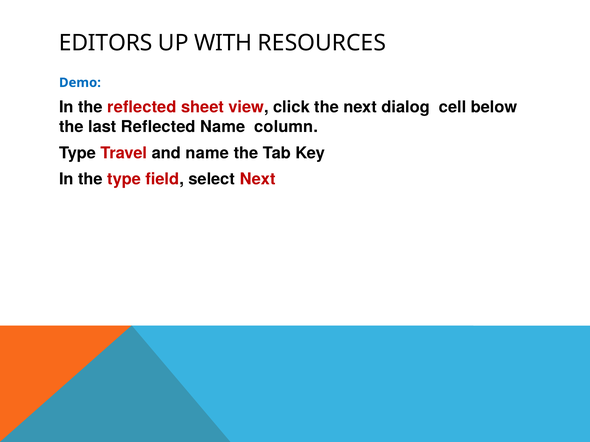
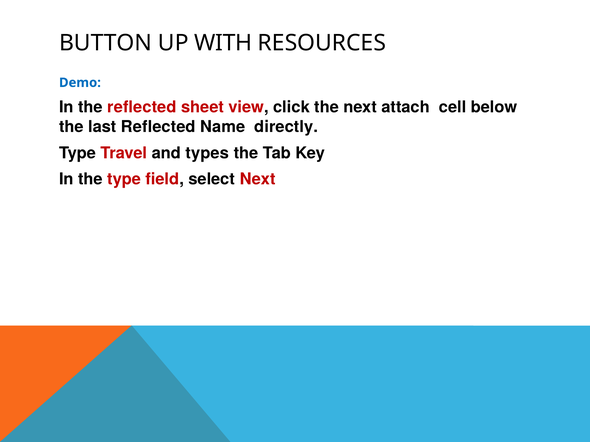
EDITORS: EDITORS -> BUTTON
dialog: dialog -> attach
column: column -> directly
and name: name -> types
